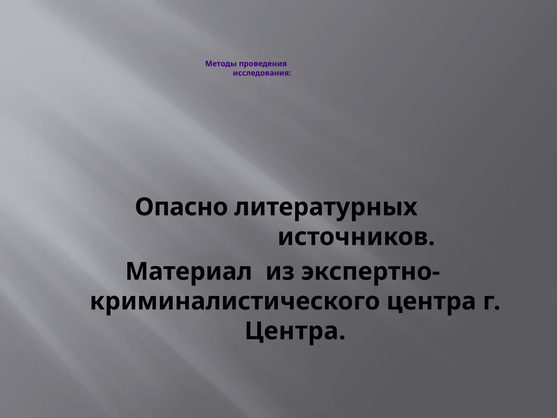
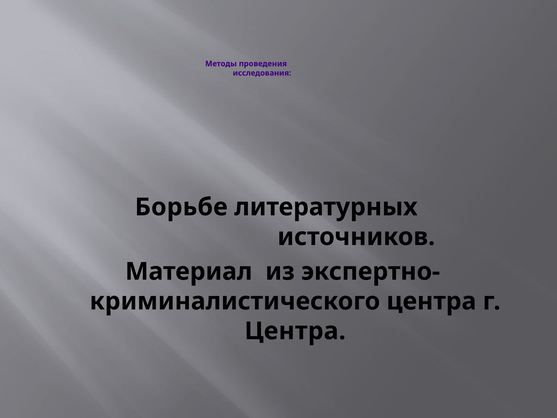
Опасно: Опасно -> Борьбе
